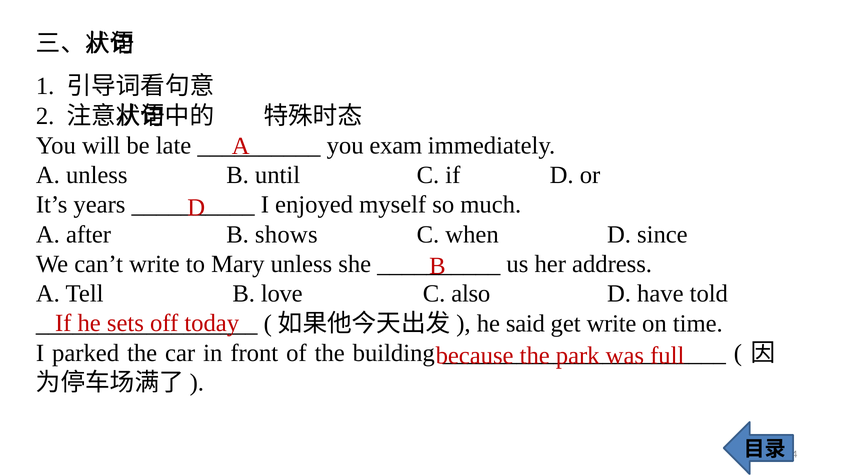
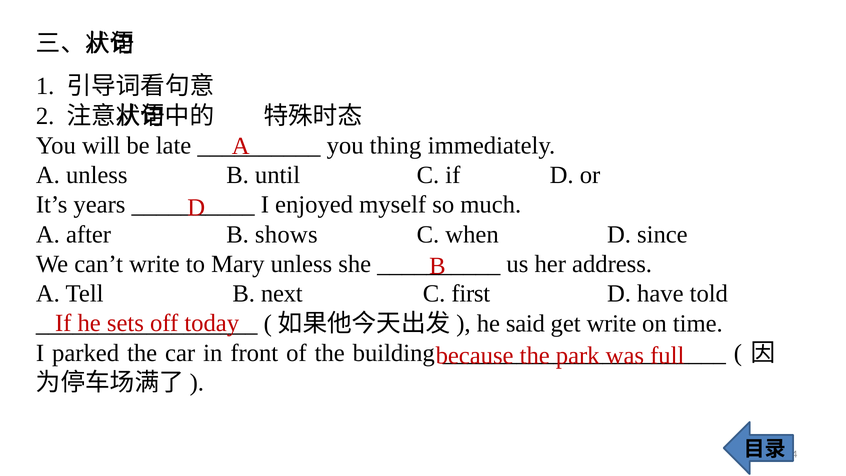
exam: exam -> thing
love: love -> next
also: also -> first
